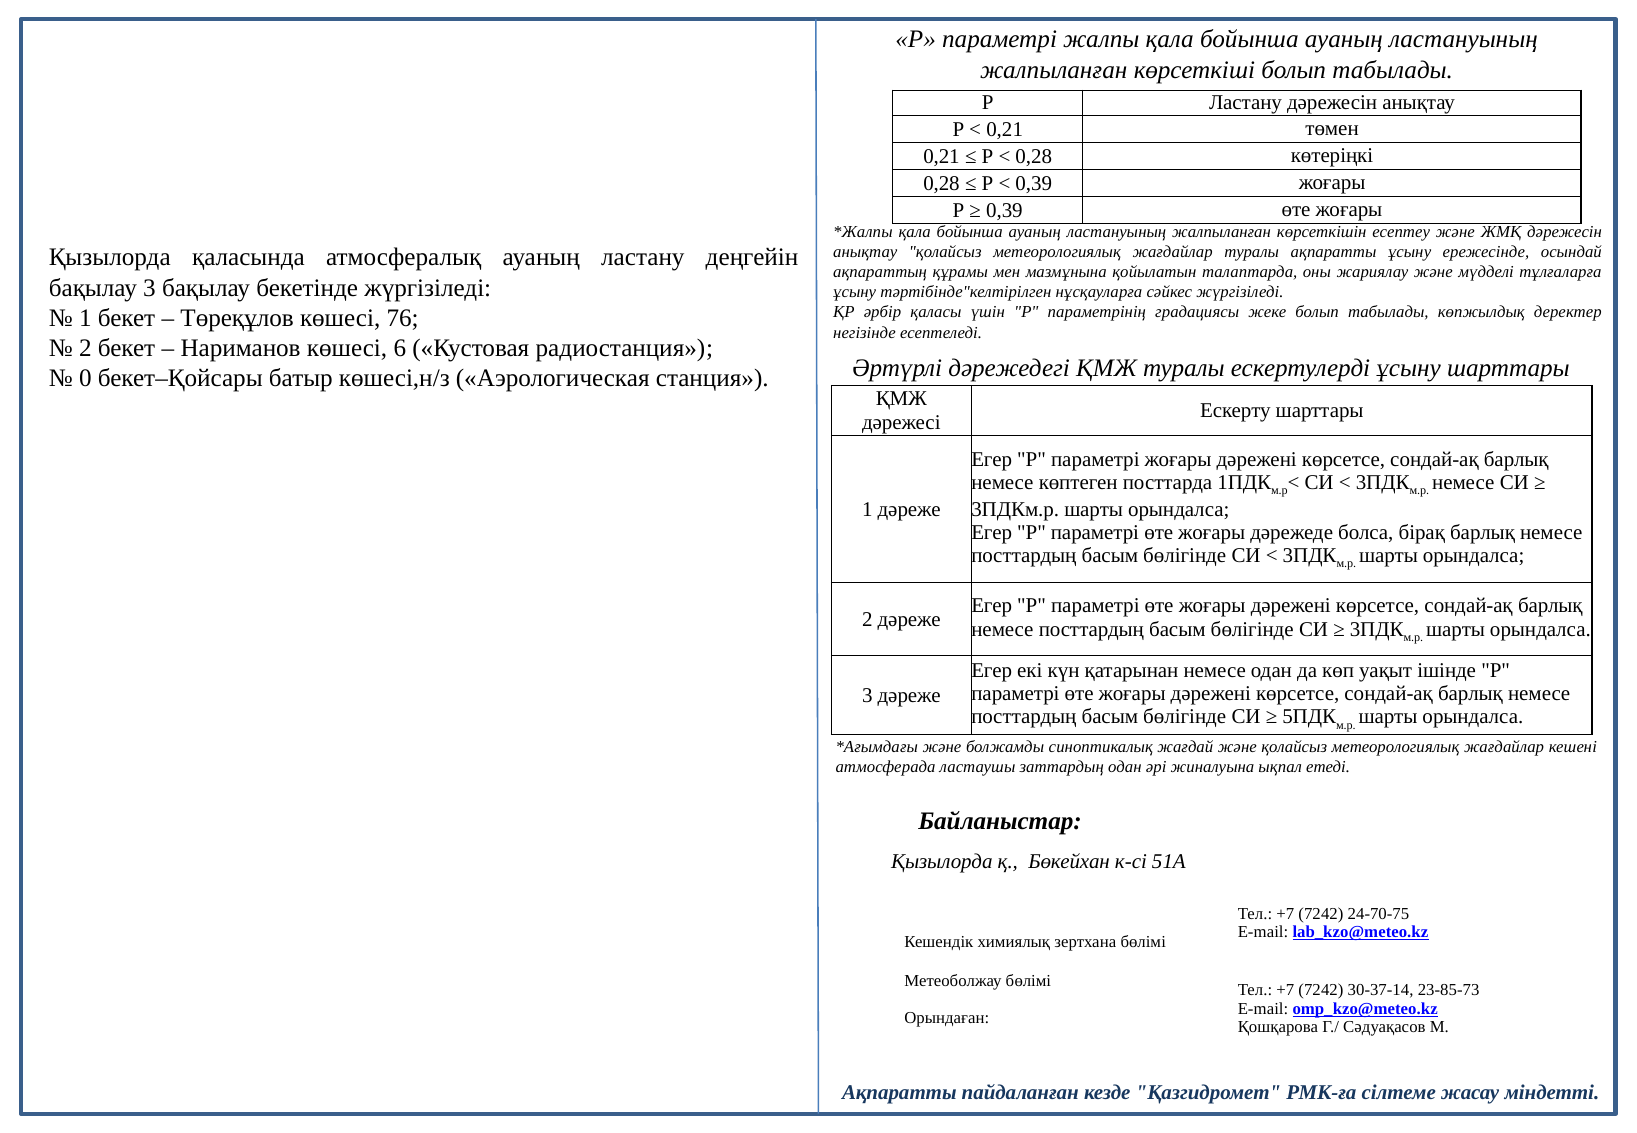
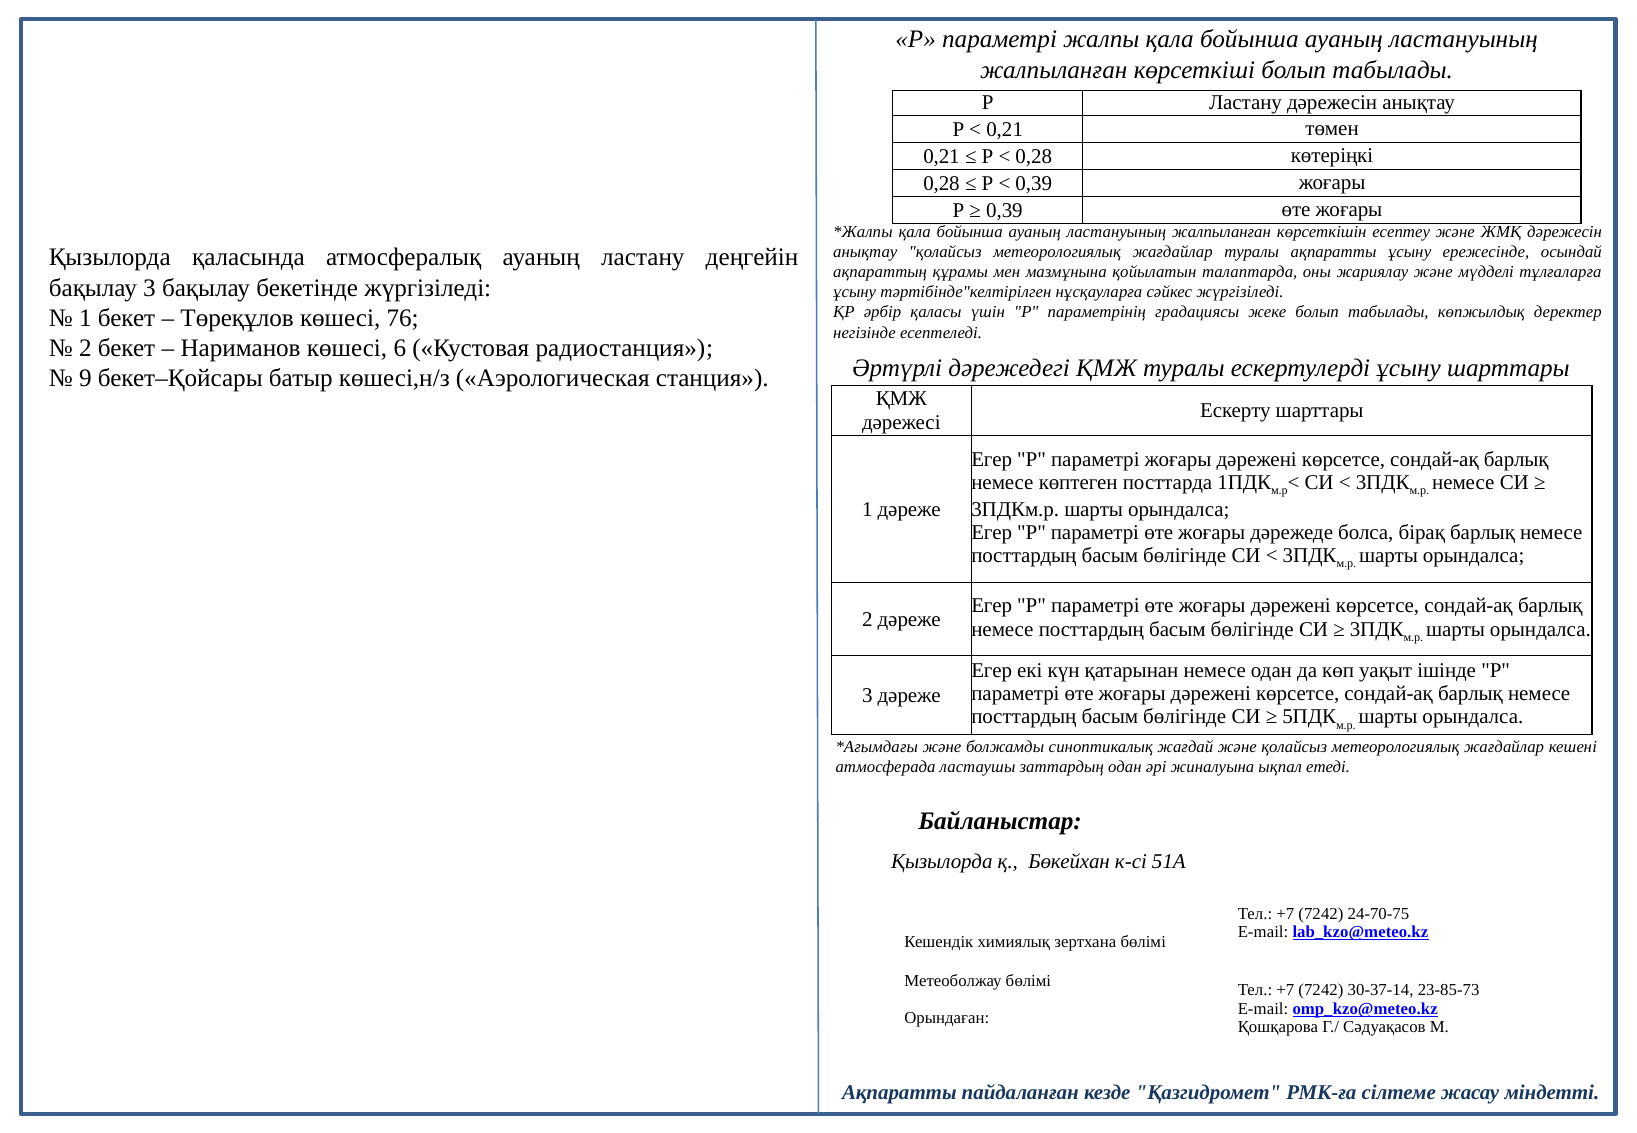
0: 0 -> 9
